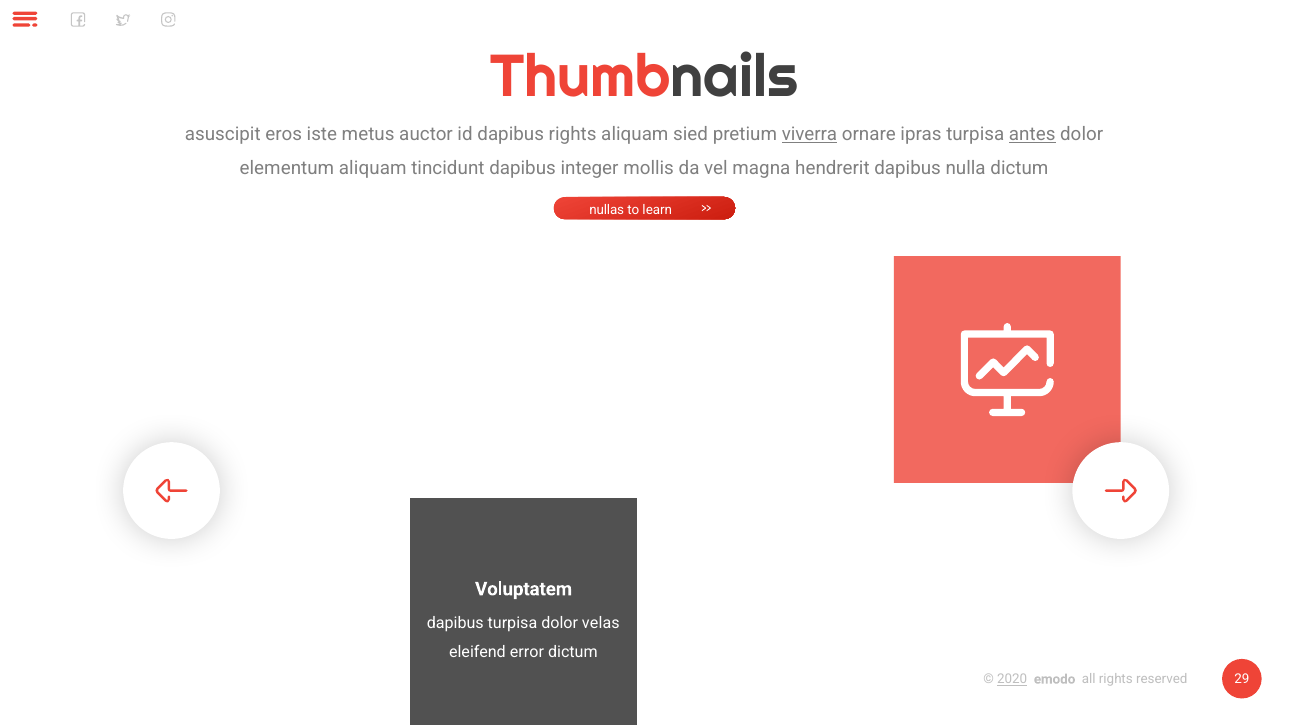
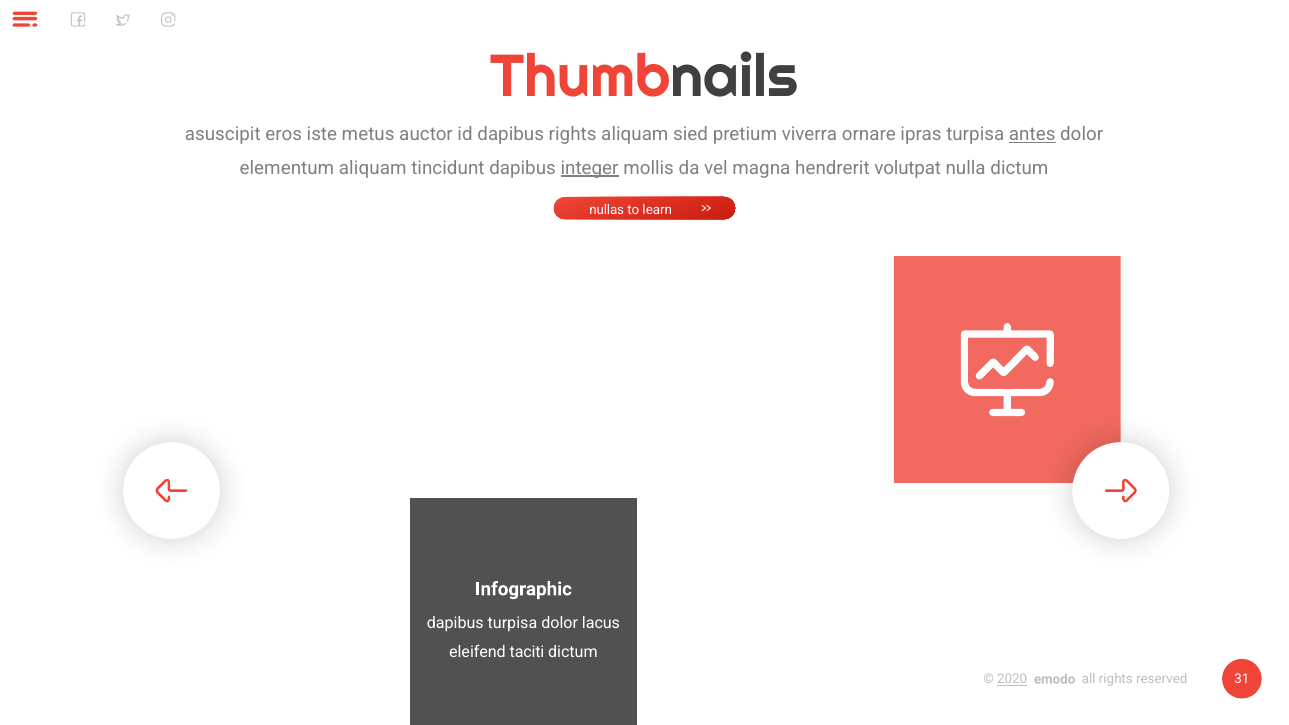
viverra underline: present -> none
integer underline: none -> present
hendrerit dapibus: dapibus -> volutpat
Voluptatem: Voluptatem -> Infographic
velas: velas -> lacus
error: error -> taciti
29: 29 -> 31
